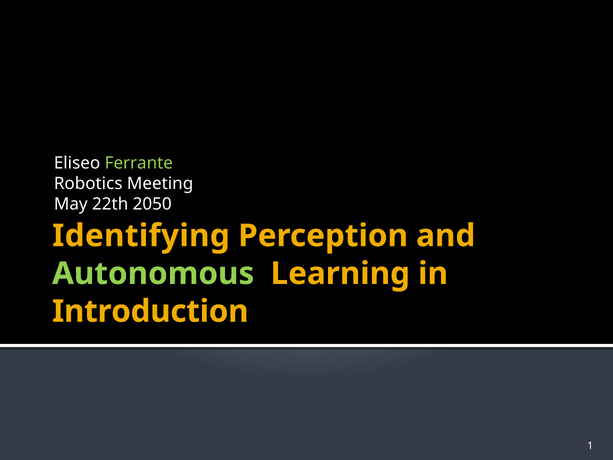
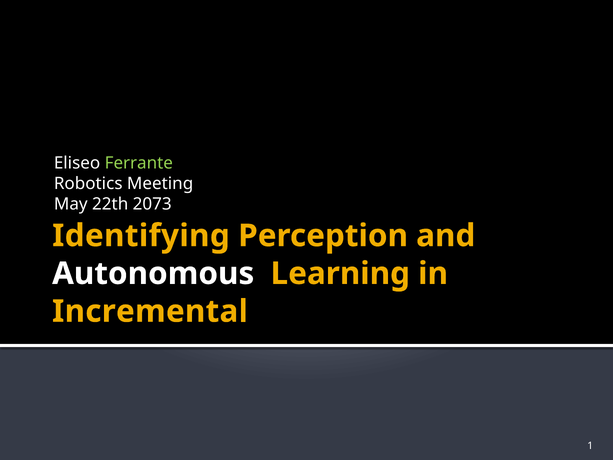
2050: 2050 -> 2073
Autonomous colour: light green -> white
Introduction: Introduction -> Incremental
